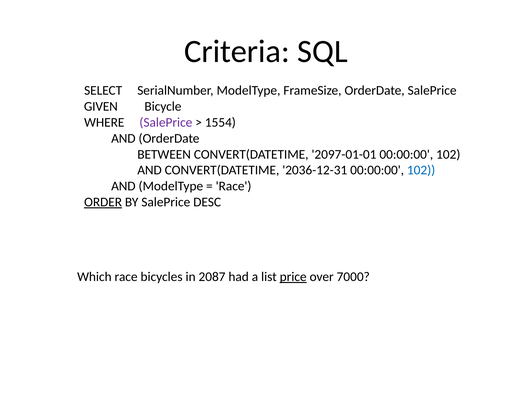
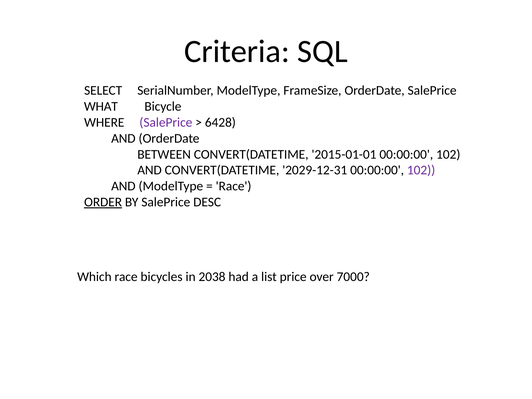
GIVEN: GIVEN -> WHAT
1554: 1554 -> 6428
2097-01-01: 2097-01-01 -> 2015-01-01
2036-12-31: 2036-12-31 -> 2029-12-31
102 at (421, 170) colour: blue -> purple
2087: 2087 -> 2038
price underline: present -> none
